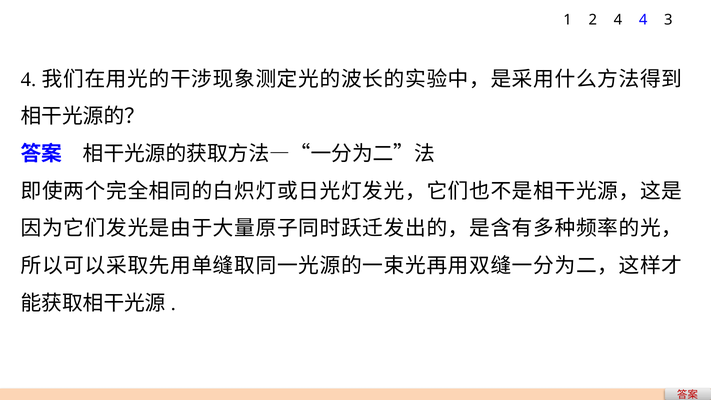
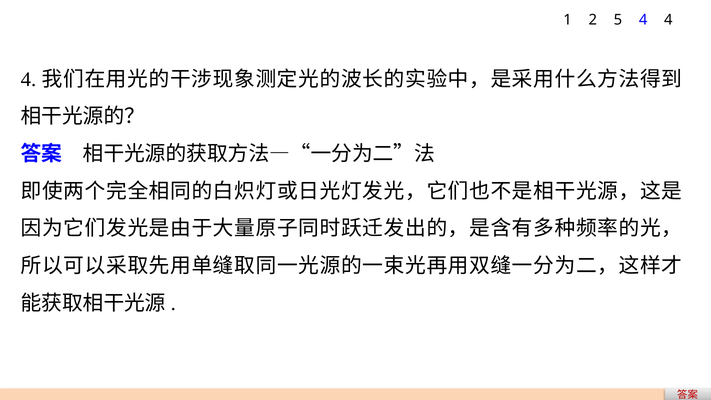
2 4: 4 -> 5
4 3: 3 -> 4
